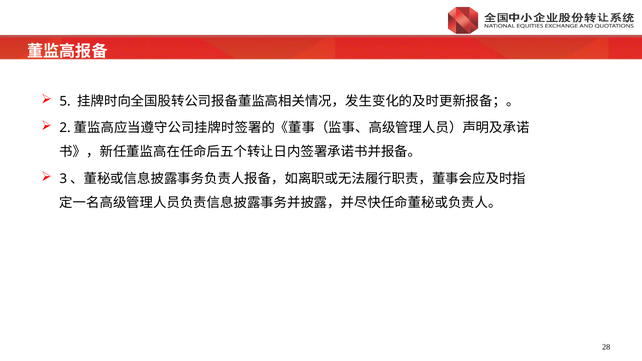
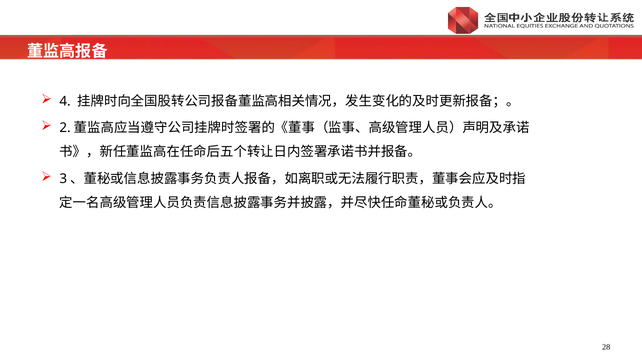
5: 5 -> 4
